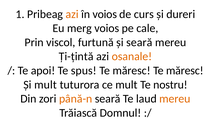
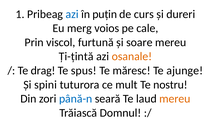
azi at (72, 14) colour: orange -> blue
în voios: voios -> puțin
și seară: seară -> soare
apoi: apoi -> drag
măresc Te măresc: măresc -> ajunge
Și mult: mult -> spini
până-n colour: orange -> blue
